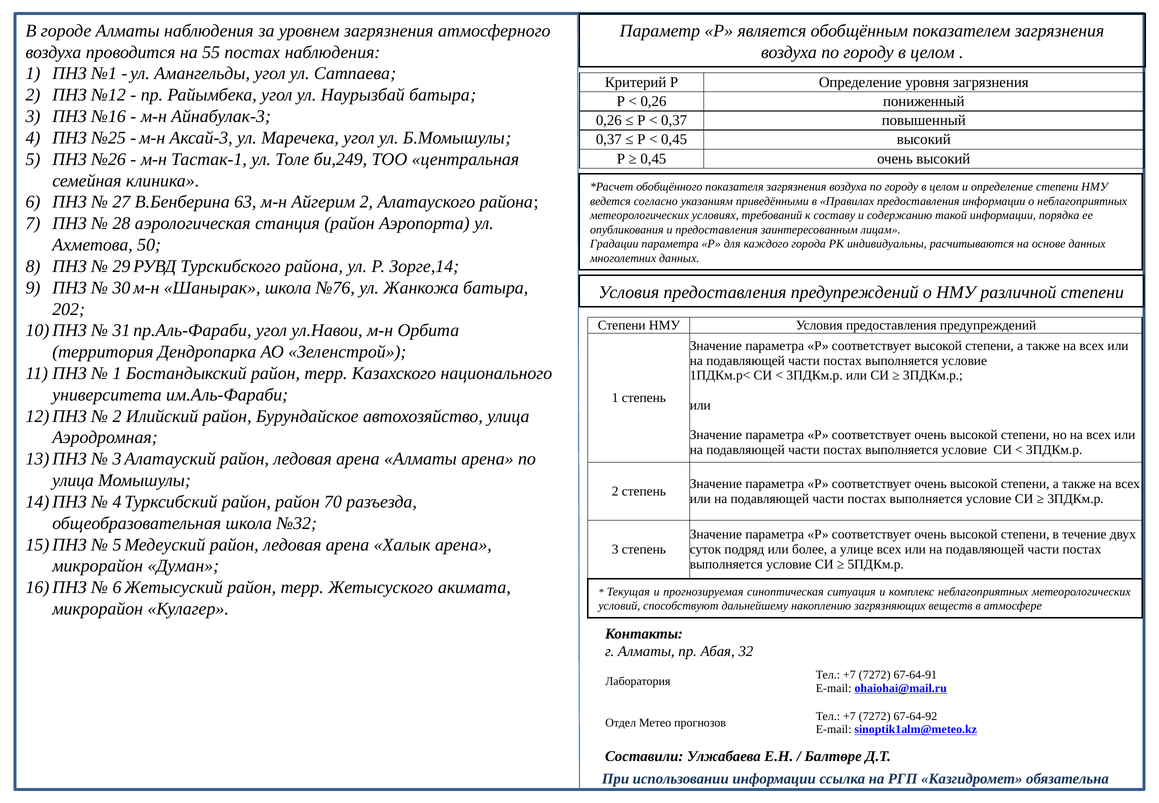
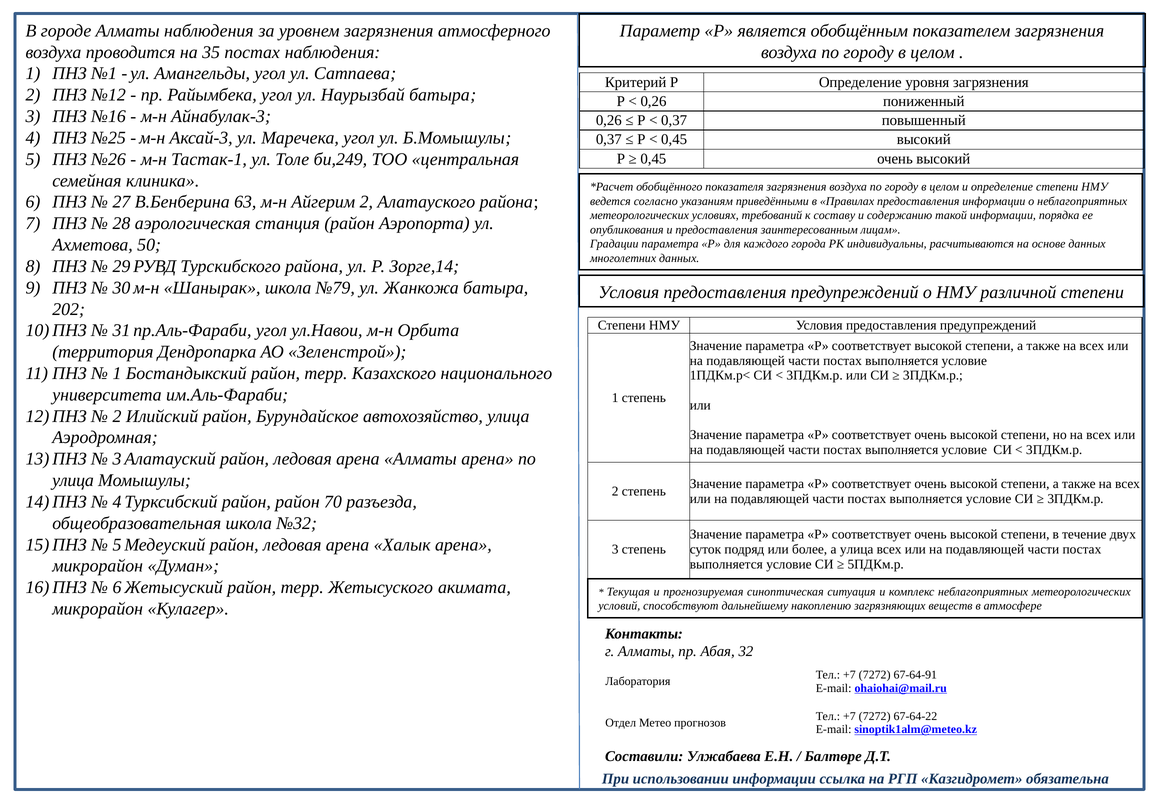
55: 55 -> 35
№76: №76 -> №79
а улице: улице -> улица
67-64-92: 67-64-92 -> 67-64-22
